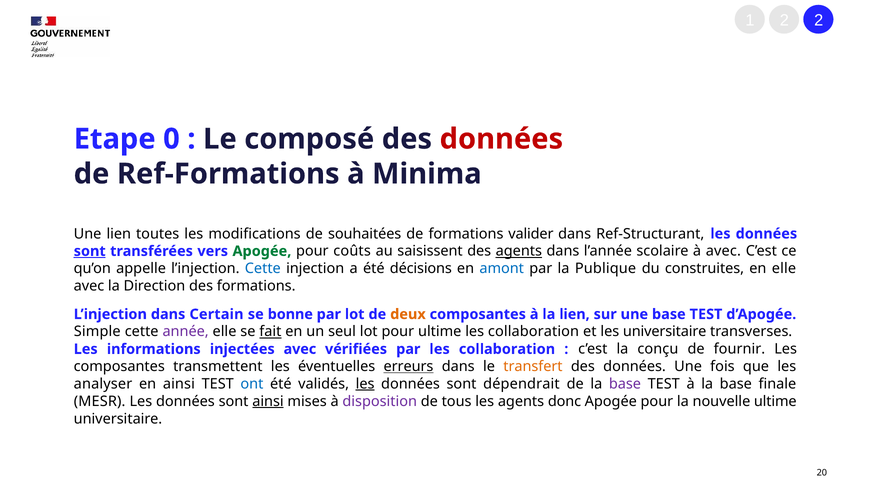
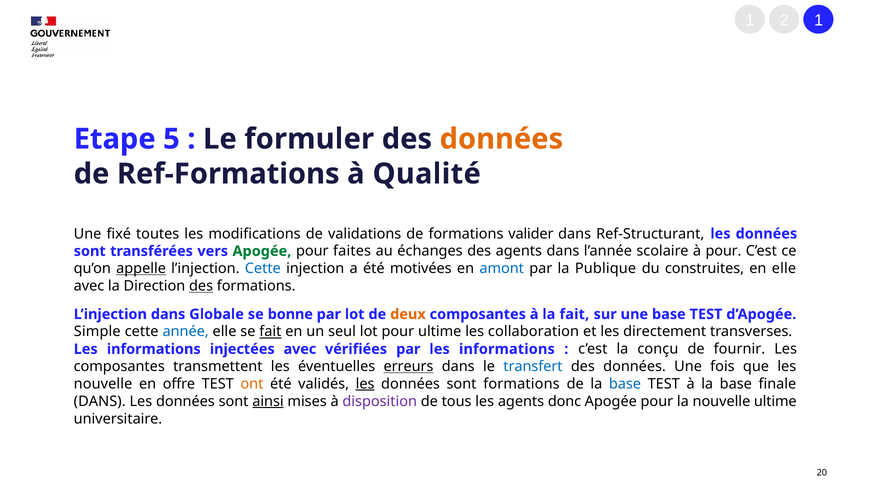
2 2: 2 -> 1
0: 0 -> 5
composé: composé -> formuler
données at (501, 139) colour: red -> orange
Minima: Minima -> Qualité
Une lien: lien -> fixé
souhaitées: souhaitées -> validations
sont at (90, 251) underline: present -> none
coûts: coûts -> faites
saisissent: saisissent -> échanges
agents at (519, 251) underline: present -> none
à avec: avec -> pour
appelle underline: none -> present
décisions: décisions -> motivées
des at (201, 286) underline: none -> present
Certain: Certain -> Globale
la lien: lien -> fait
année colour: purple -> blue
les universitaire: universitaire -> directement
par les collaboration: collaboration -> informations
transfert colour: orange -> blue
analyser at (103, 384): analyser -> nouvelle
en ainsi: ainsi -> offre
ont colour: blue -> orange
sont dépendrait: dépendrait -> formations
base at (625, 384) colour: purple -> blue
MESR at (100, 401): MESR -> DANS
